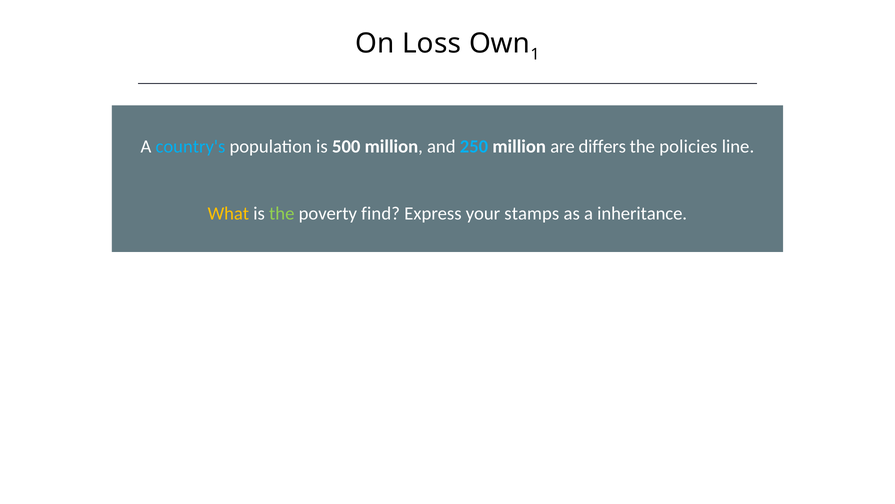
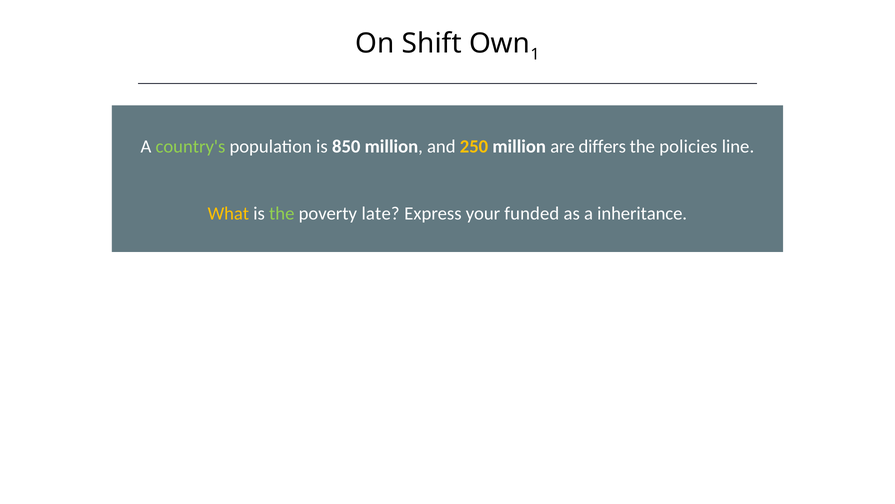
Loss: Loss -> Shift
country's colour: light blue -> light green
500: 500 -> 850
250 colour: light blue -> yellow
find: find -> late
stamps: stamps -> funded
